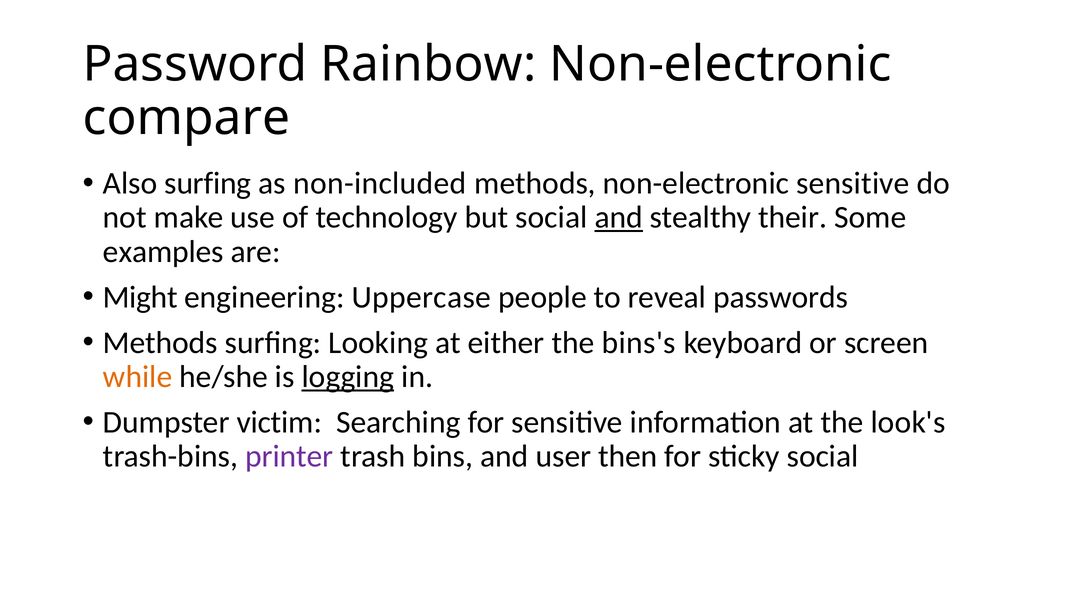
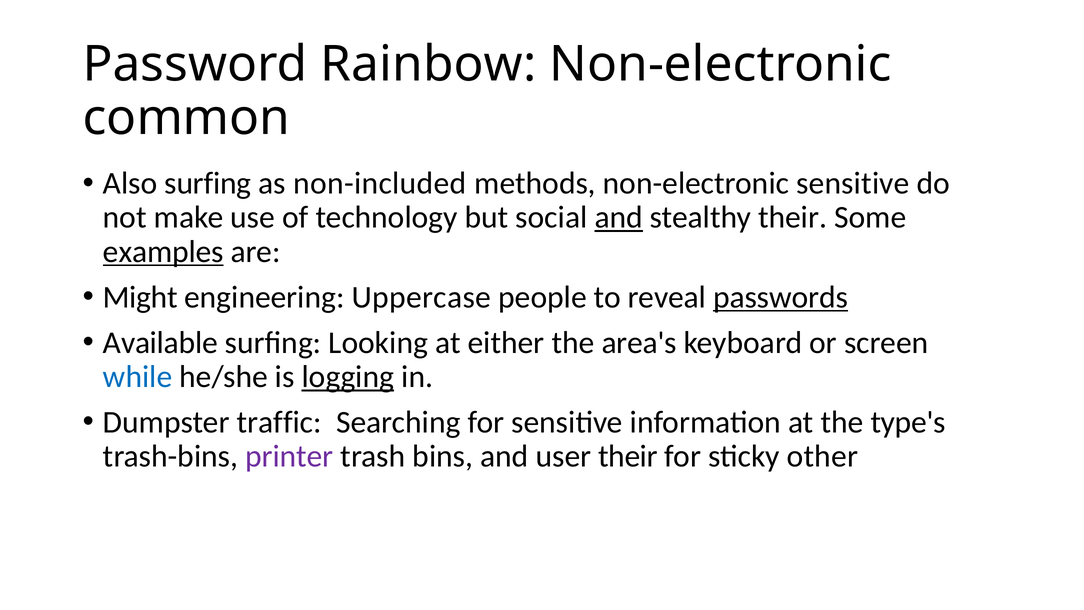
compare: compare -> common
examples underline: none -> present
passwords underline: none -> present
Methods at (160, 342): Methods -> Available
bins's: bins's -> area's
while colour: orange -> blue
victim: victim -> traffic
look's: look's -> type's
user then: then -> their
sticky social: social -> other
